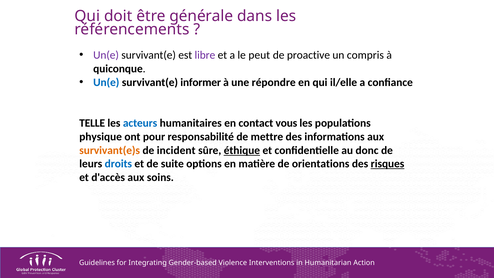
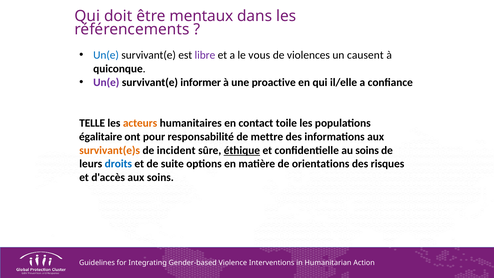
générale: générale -> mentaux
Un(e at (106, 55) colour: purple -> blue
peut: peut -> vous
proactive: proactive -> violences
compris: compris -> causent
Un(e at (106, 82) colour: blue -> purple
répondre: répondre -> proactive
acteurs colour: blue -> orange
vous: vous -> toile
physique: physique -> égalitaire
au donc: donc -> soins
risques underline: present -> none
